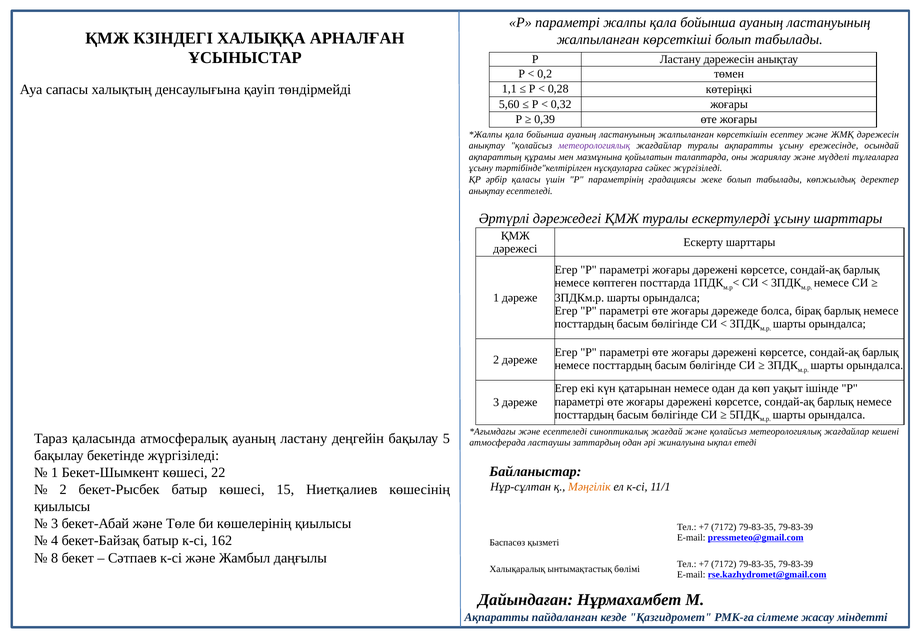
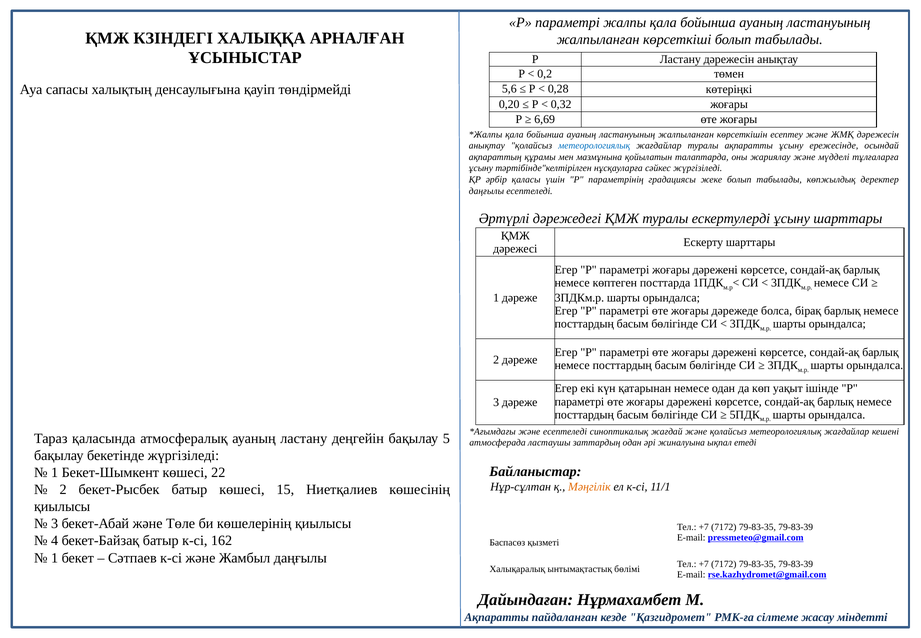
1,1: 1,1 -> 5,6
5,60: 5,60 -> 0,20
0,39: 0,39 -> 6,69
метеорологиялық at (594, 146) colour: purple -> blue
анықтау at (487, 191): анықтау -> даңғылы
8 at (55, 557): 8 -> 1
